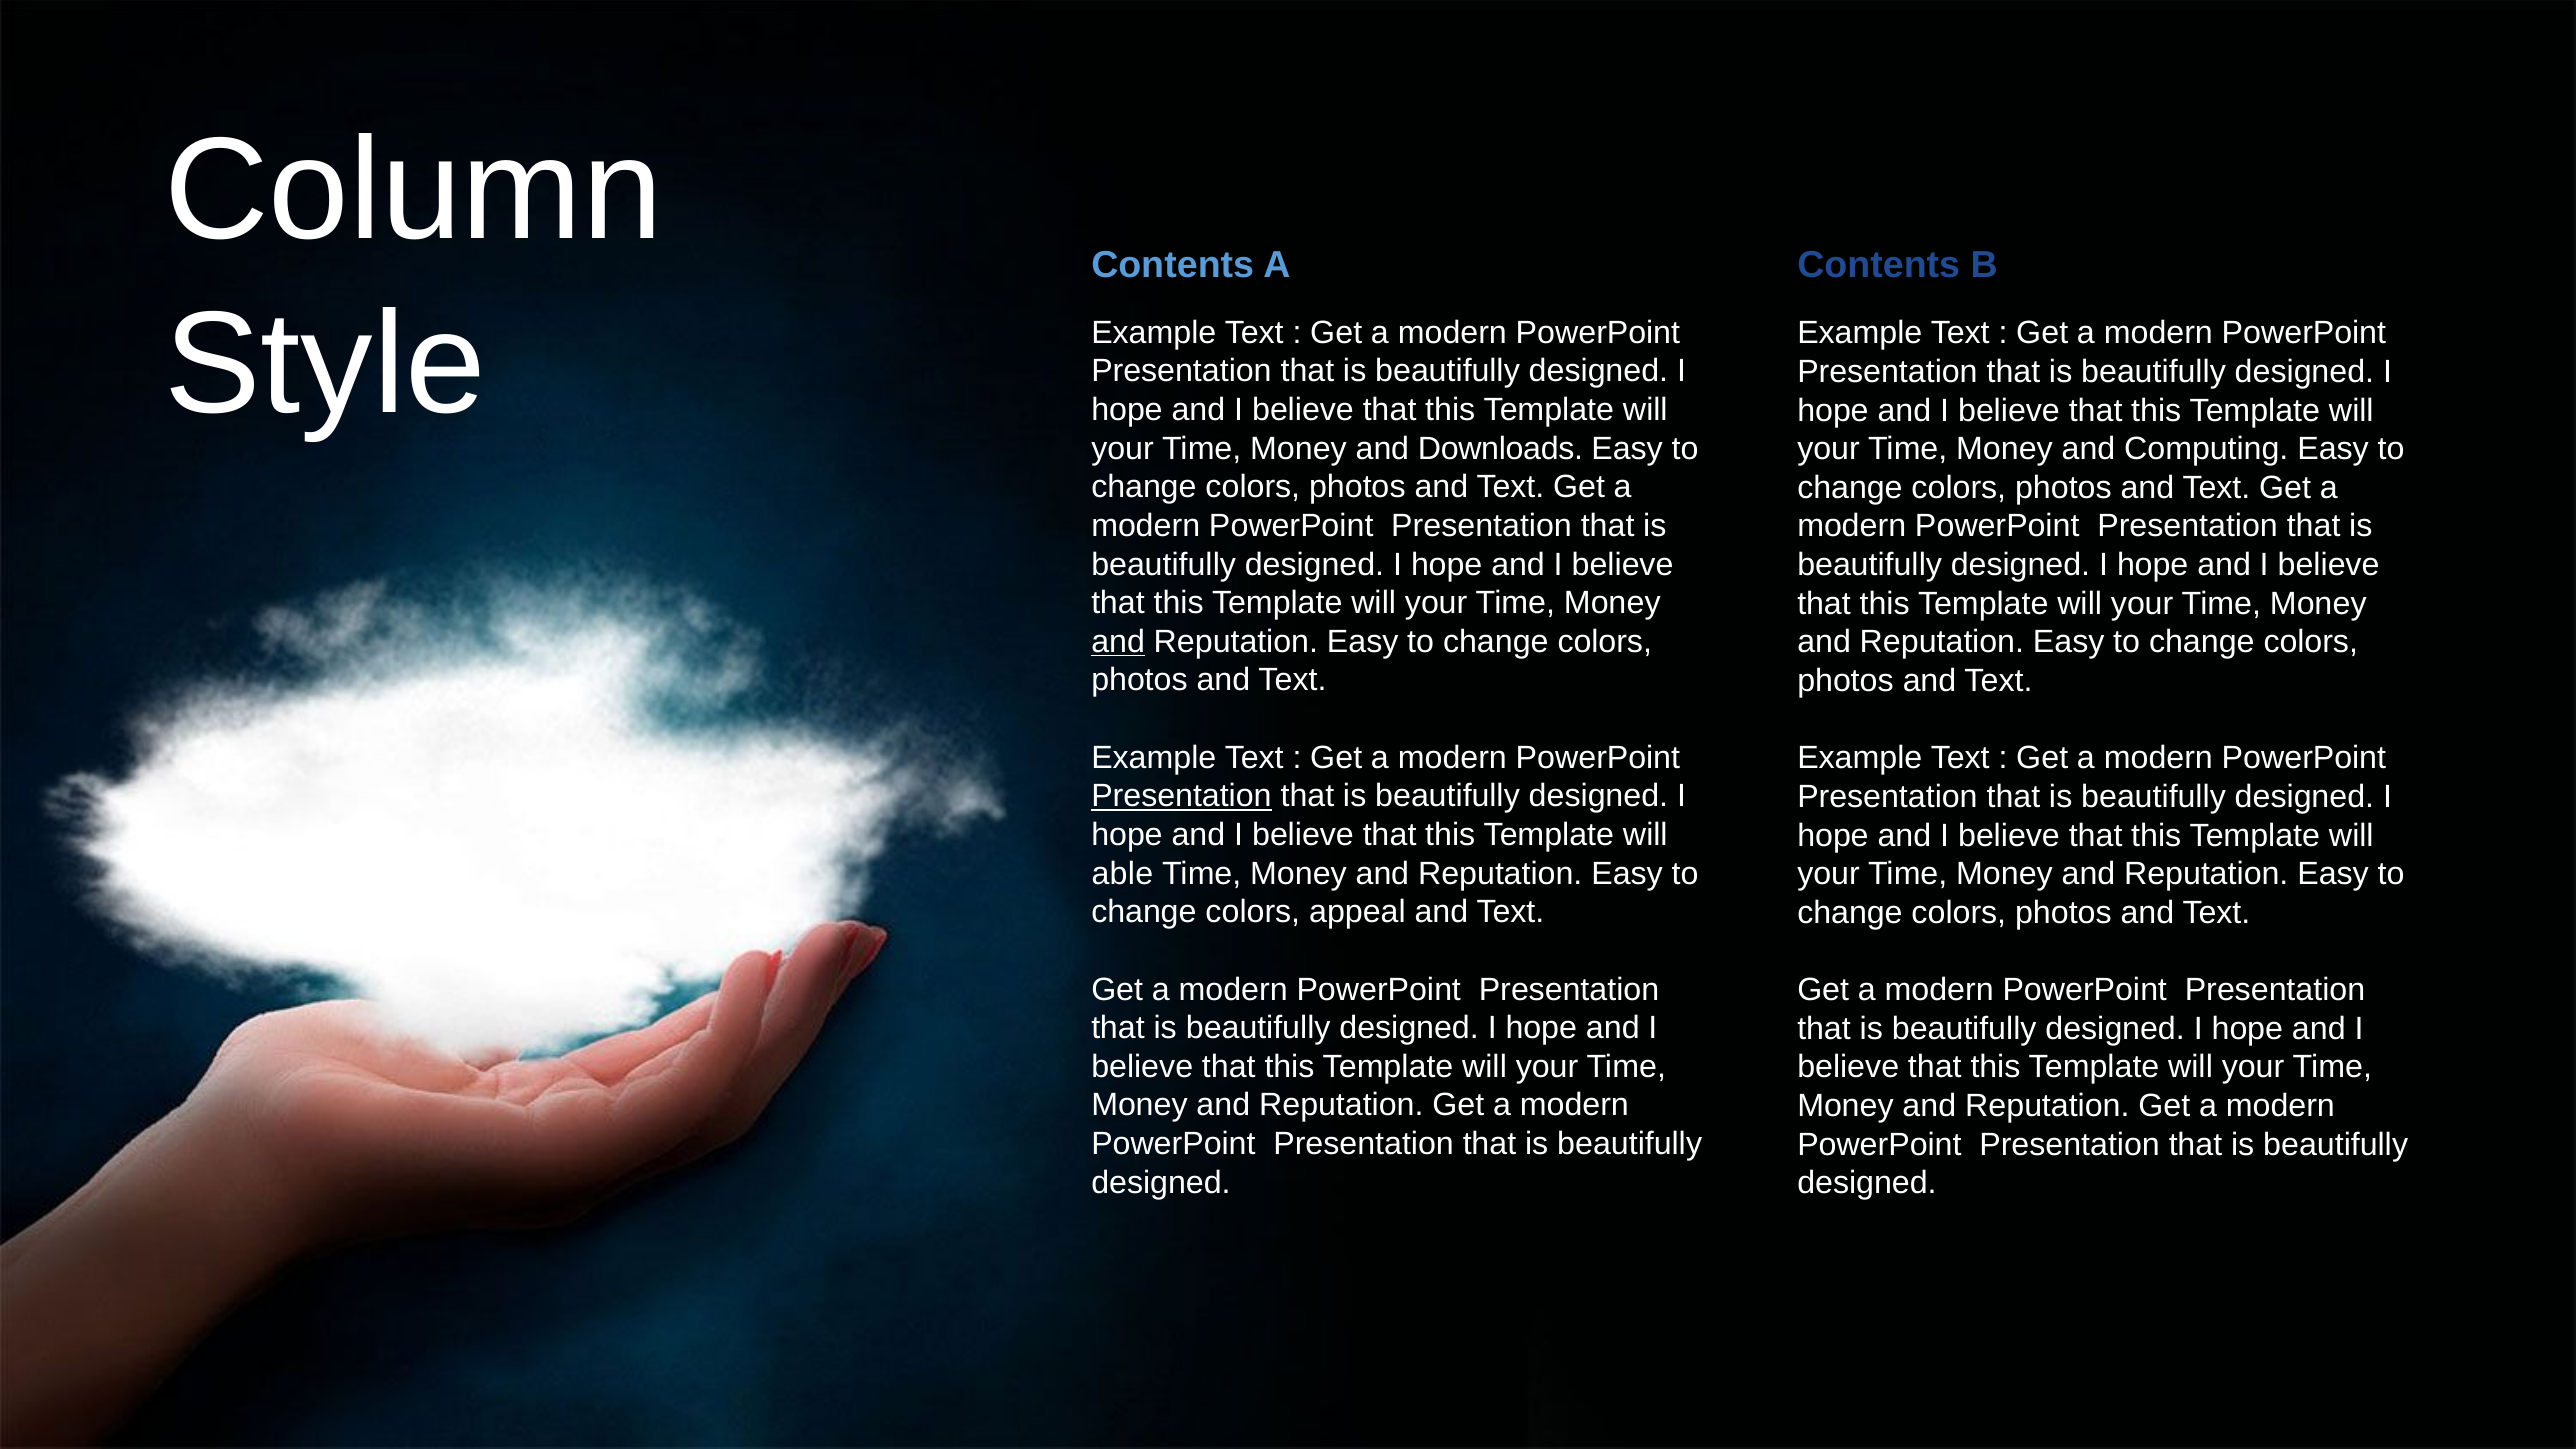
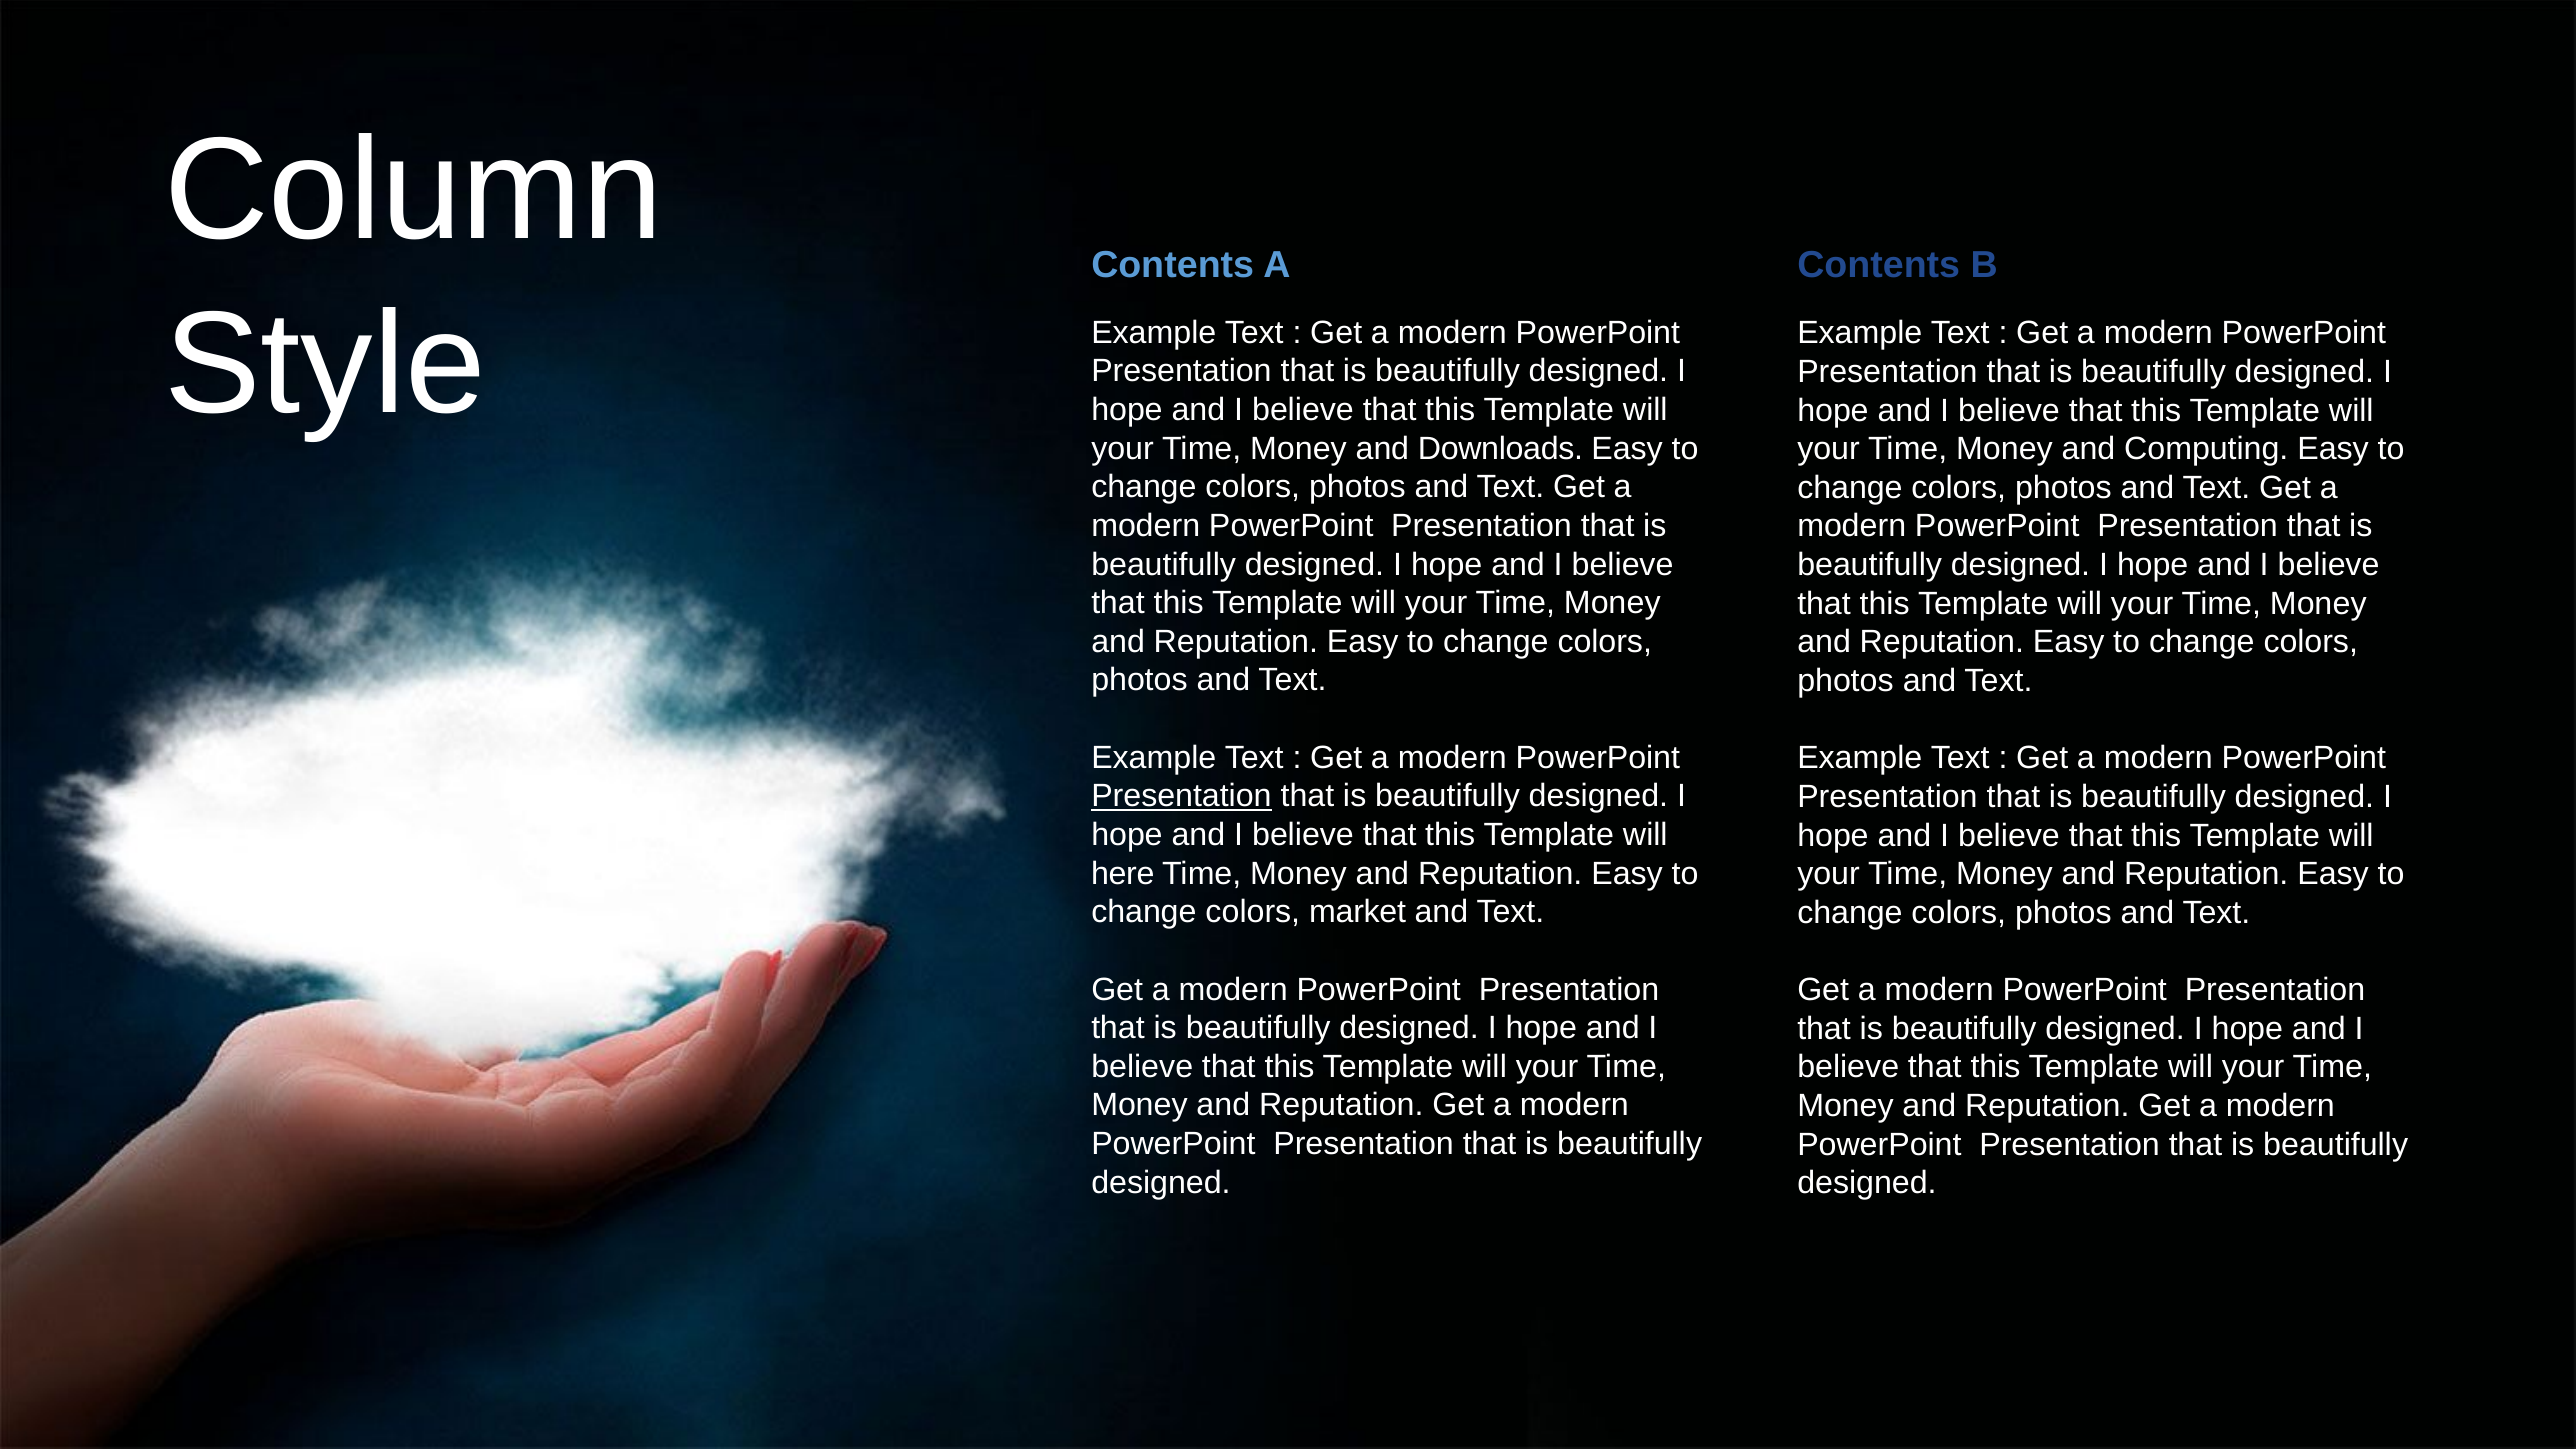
and at (1118, 642) underline: present -> none
able: able -> here
appeal: appeal -> market
